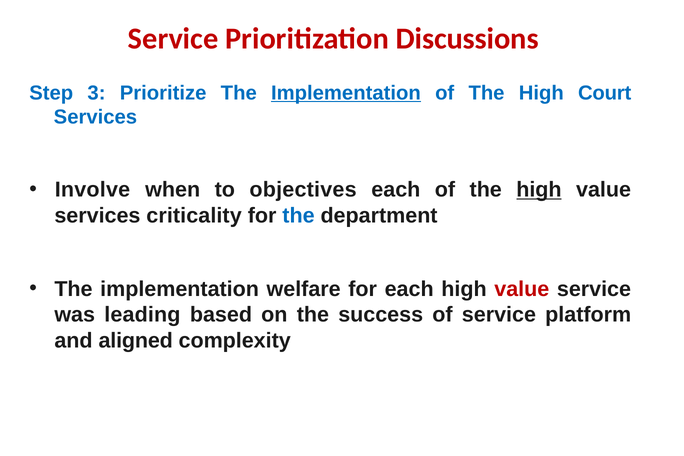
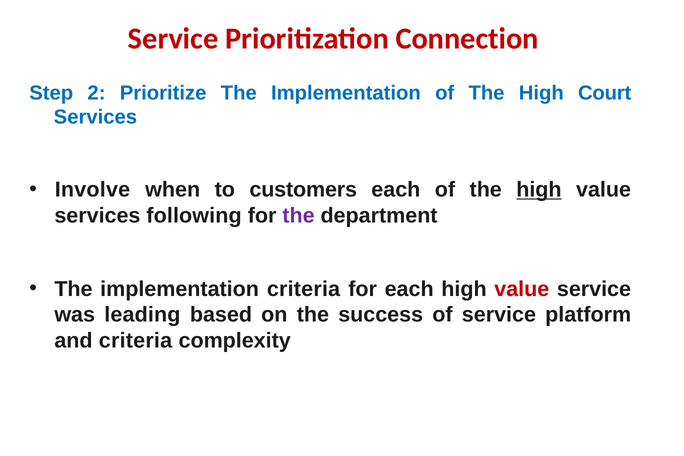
Discussions: Discussions -> Connection
3: 3 -> 2
Implementation at (346, 93) underline: present -> none
objectives: objectives -> customers
criticality: criticality -> following
the at (298, 216) colour: blue -> purple
implementation welfare: welfare -> criteria
and aligned: aligned -> criteria
